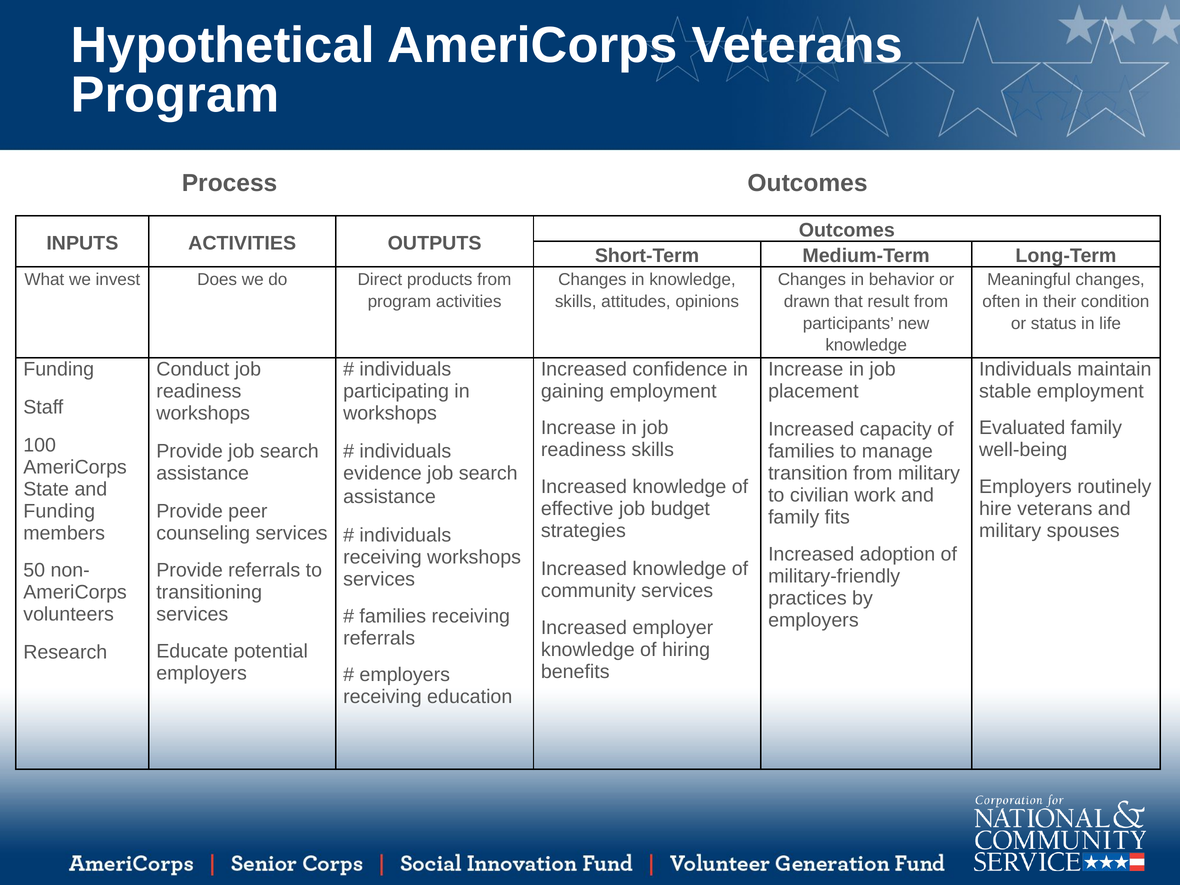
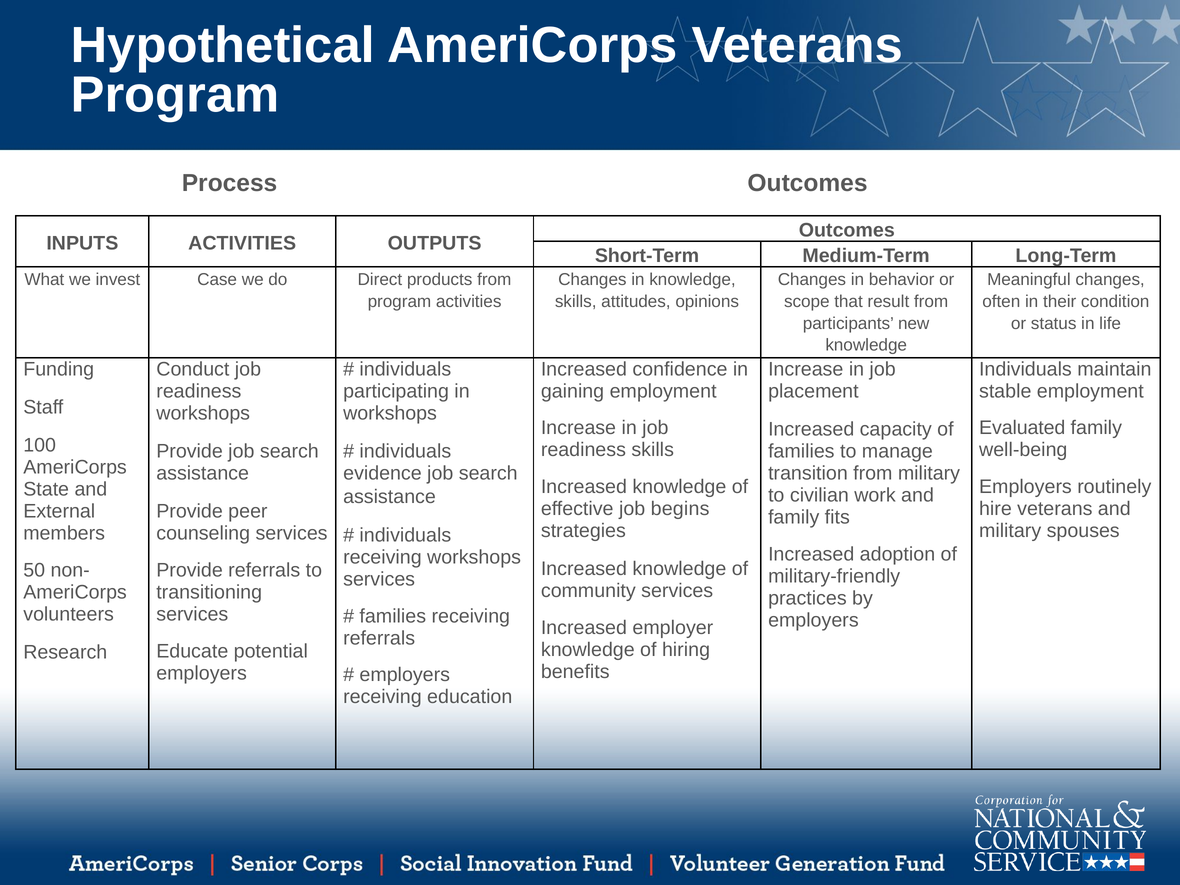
Does: Does -> Case
drawn: drawn -> scope
budget: budget -> begins
Funding at (59, 511): Funding -> External
